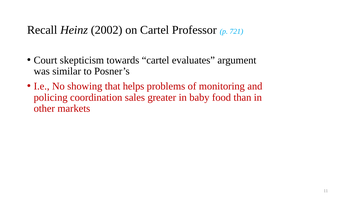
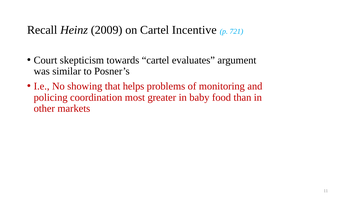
2002: 2002 -> 2009
Professor: Professor -> Incentive
sales: sales -> most
